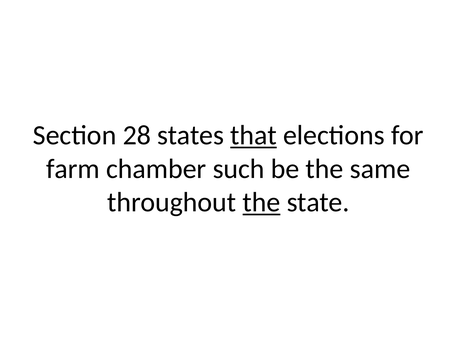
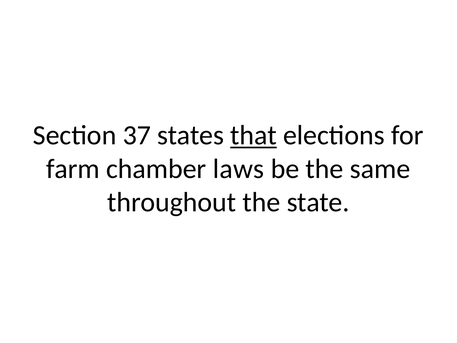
28: 28 -> 37
such: such -> laws
the at (261, 202) underline: present -> none
